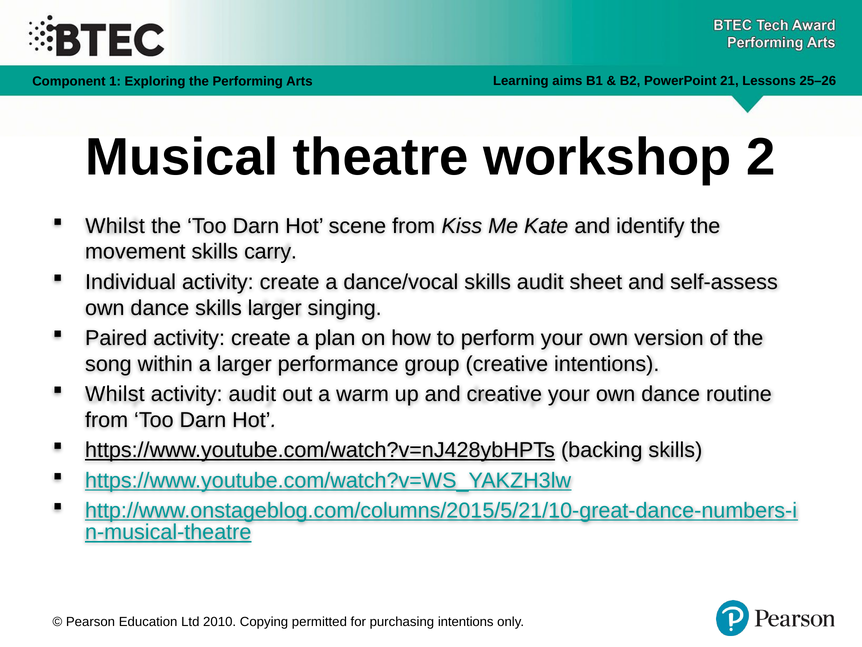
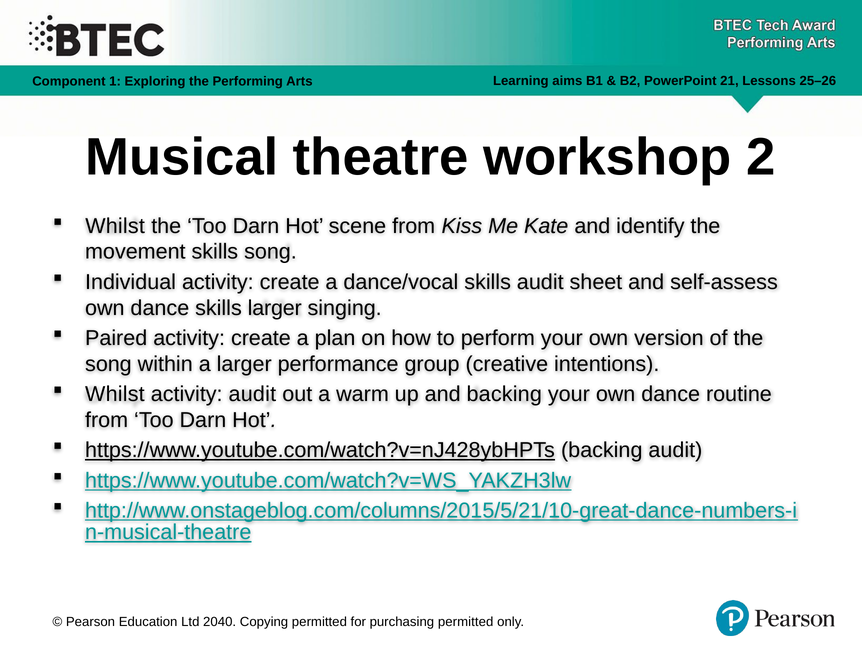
skills carry: carry -> song
and creative: creative -> backing
backing skills: skills -> audit
2010: 2010 -> 2040
purchasing intentions: intentions -> permitted
